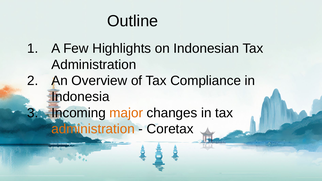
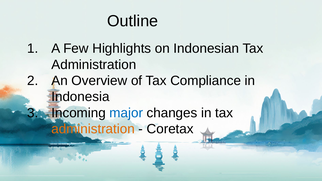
major colour: orange -> blue
